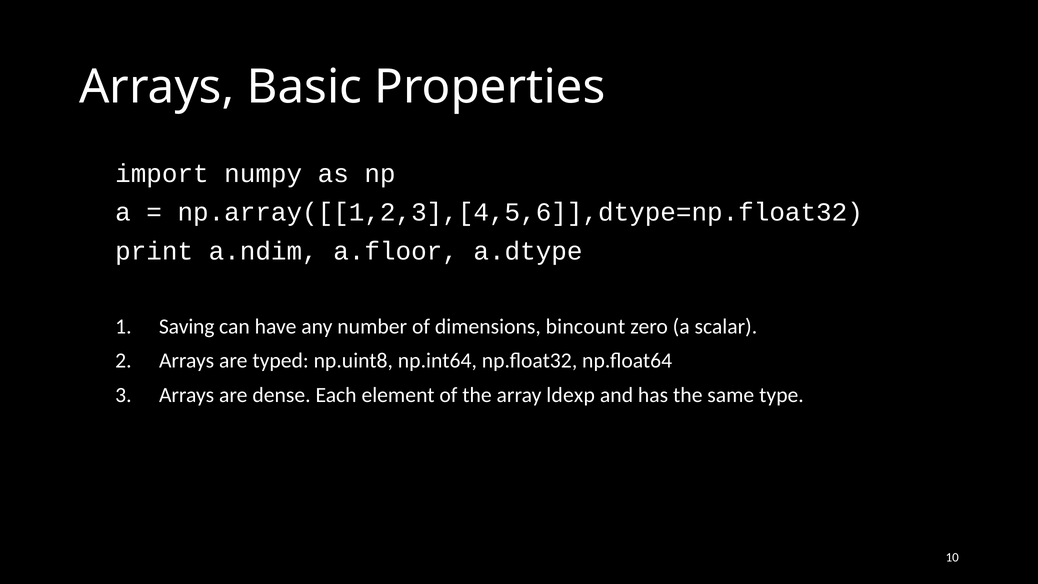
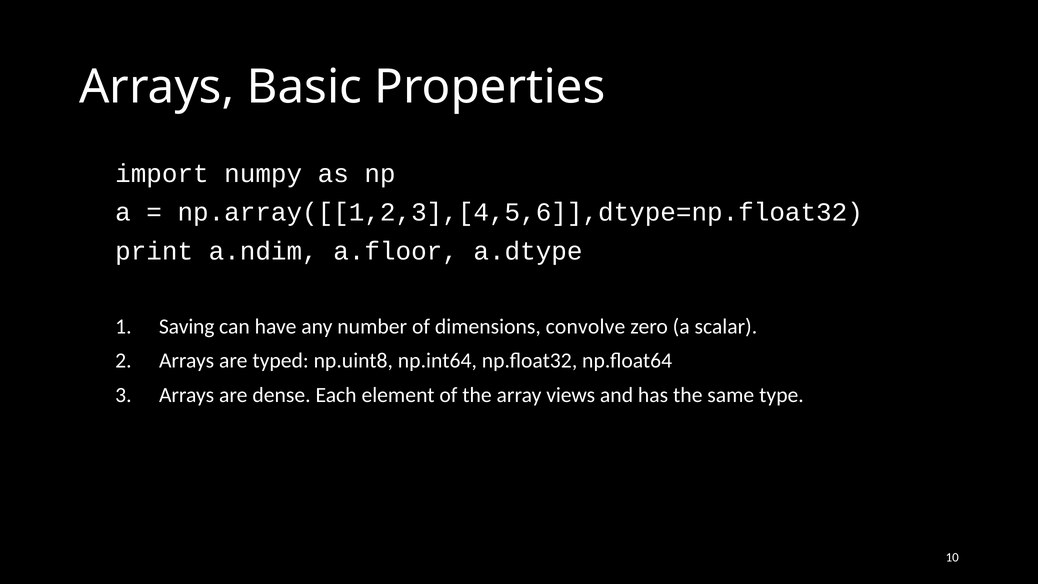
bincount: bincount -> convolve
ldexp: ldexp -> views
